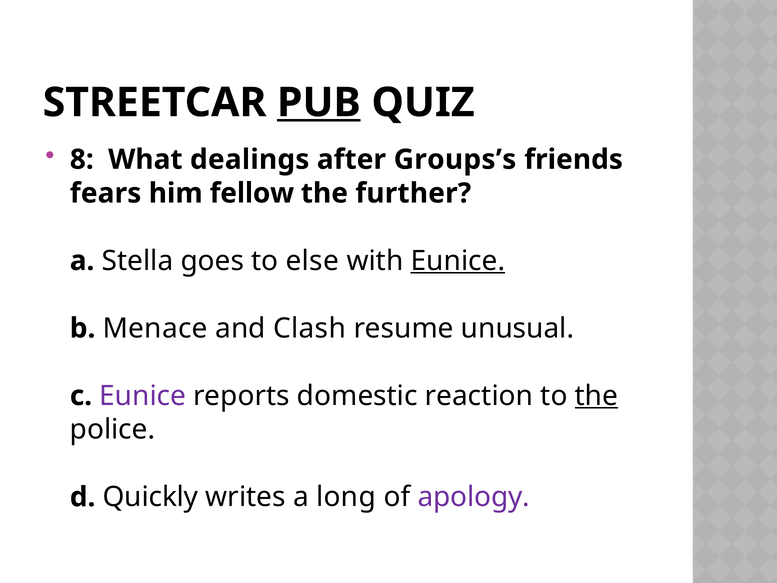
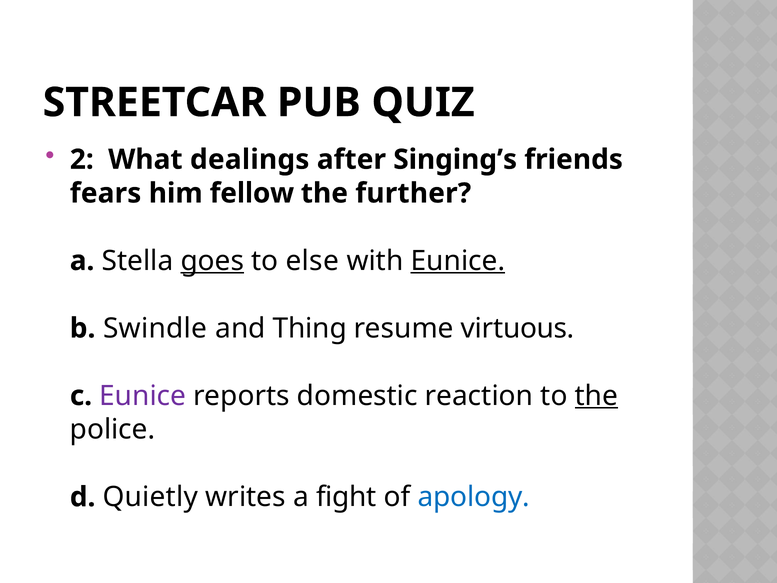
PUB underline: present -> none
8: 8 -> 2
Groups’s: Groups’s -> Singing’s
goes underline: none -> present
Menace: Menace -> Swindle
Clash: Clash -> Thing
unusual: unusual -> virtuous
Quickly: Quickly -> Quietly
long: long -> fight
apology colour: purple -> blue
